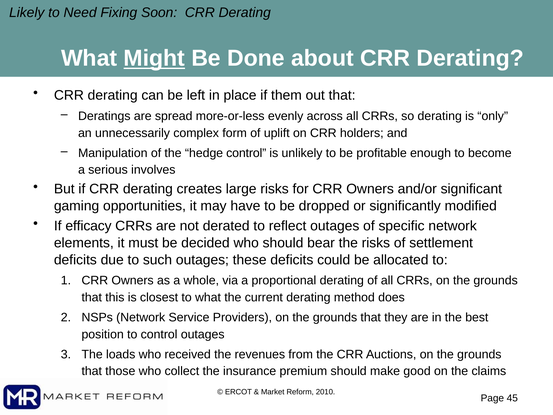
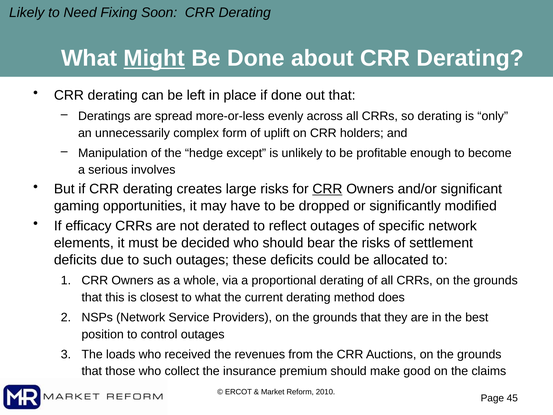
if them: them -> done
hedge control: control -> except
CRR at (327, 189) underline: none -> present
